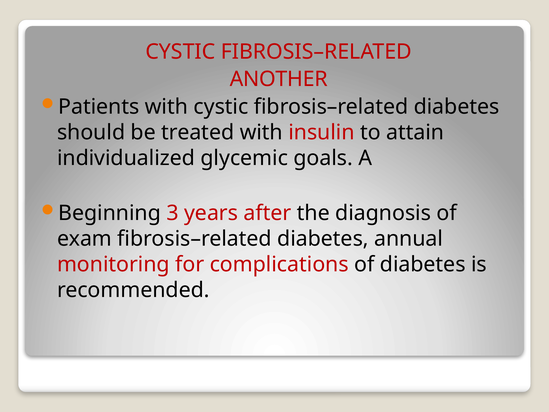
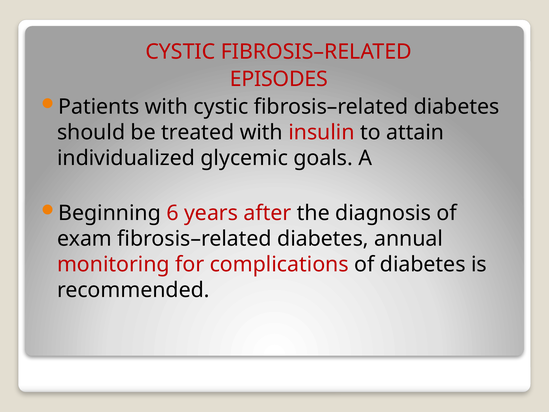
ANOTHER: ANOTHER -> EPISODES
3: 3 -> 6
